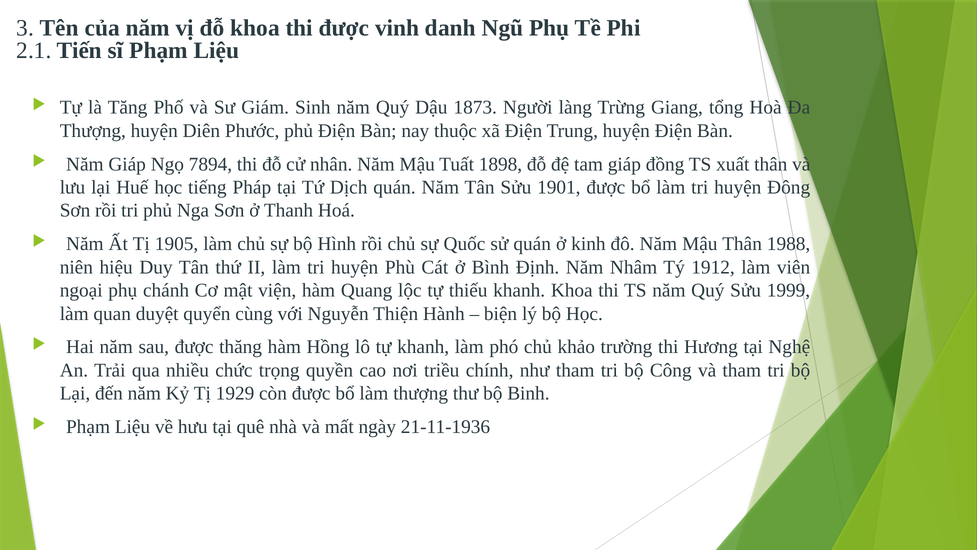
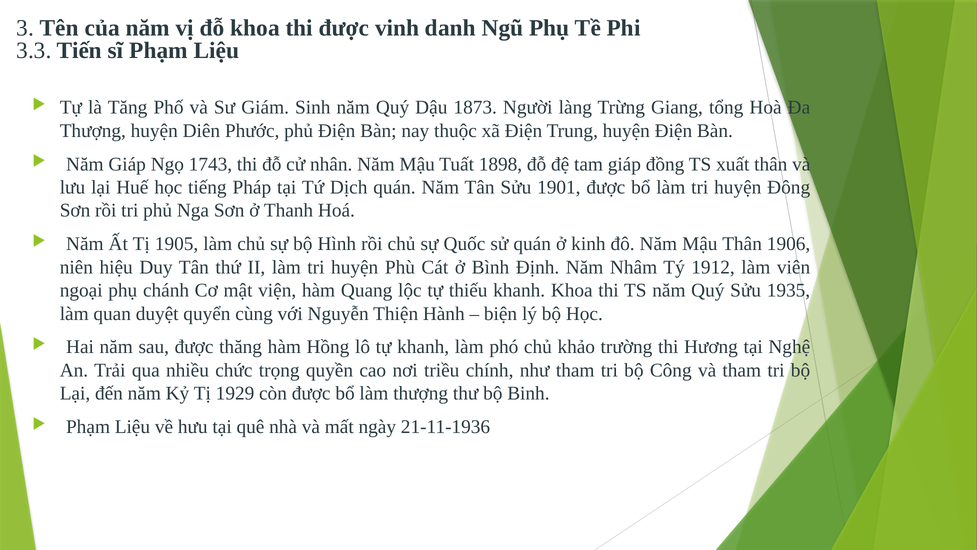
2.1: 2.1 -> 3.3
7894: 7894 -> 1743
1988: 1988 -> 1906
1999: 1999 -> 1935
